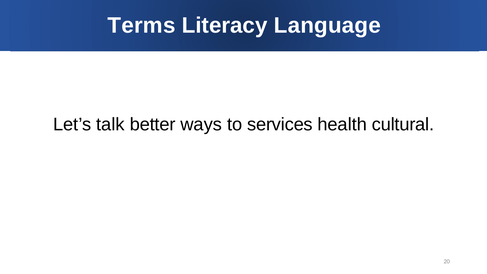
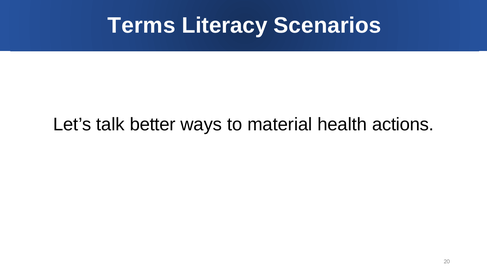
Language: Language -> Scenarios
services: services -> material
cultural: cultural -> actions
